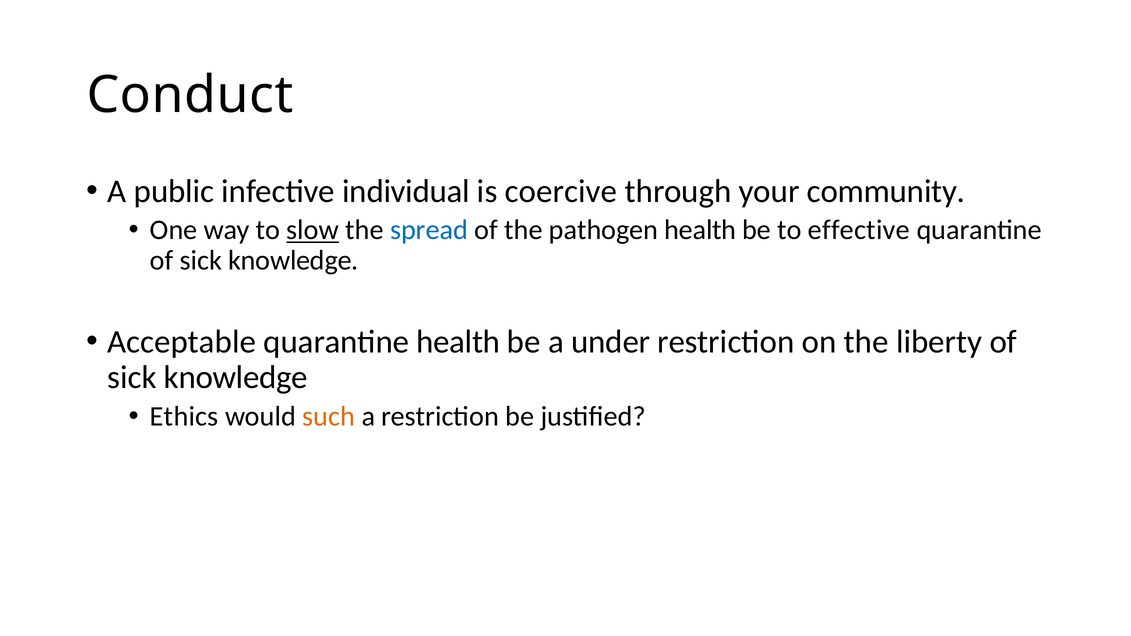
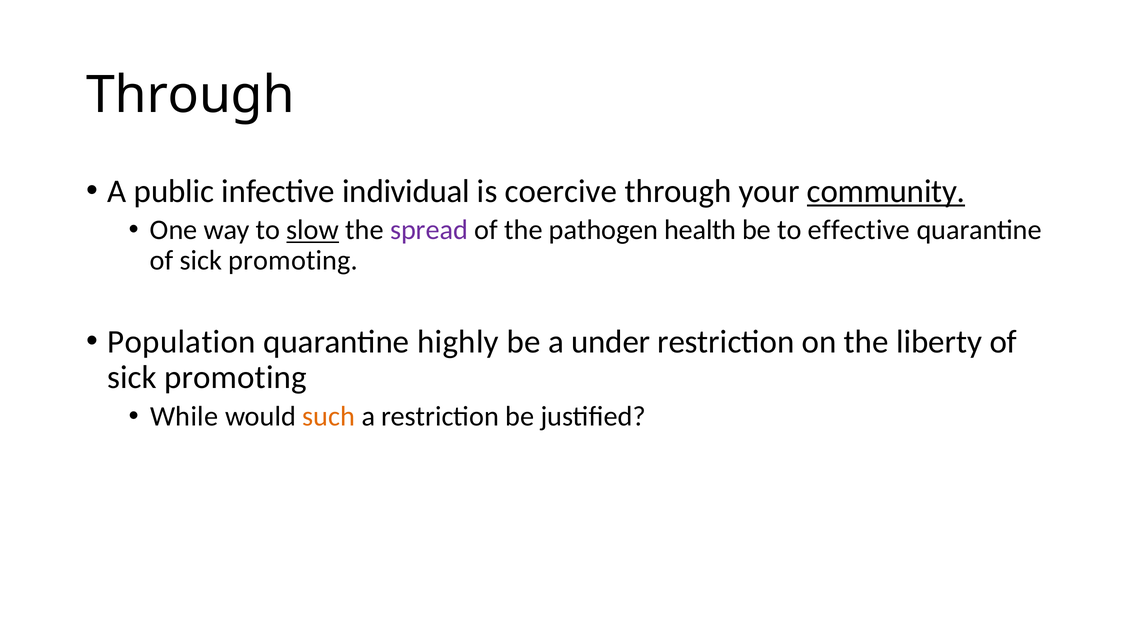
Conduct at (190, 95): Conduct -> Through
community underline: none -> present
spread colour: blue -> purple
knowledge at (293, 261): knowledge -> promoting
Acceptable: Acceptable -> Population
quarantine health: health -> highly
knowledge at (236, 378): knowledge -> promoting
Ethics: Ethics -> While
